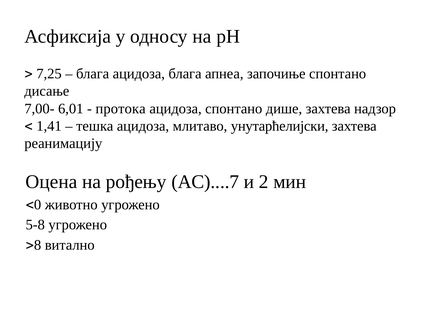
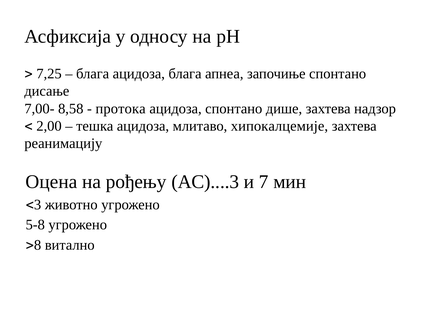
6,01: 6,01 -> 8,58
1,41: 1,41 -> 2,00
унутарћелијски: унутарћелијски -> хипокалцемије
АС)....7: АС)....7 -> АС)....3
2: 2 -> 7
0: 0 -> 3
